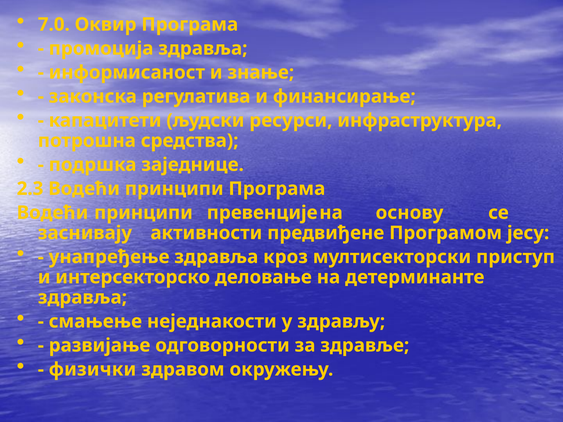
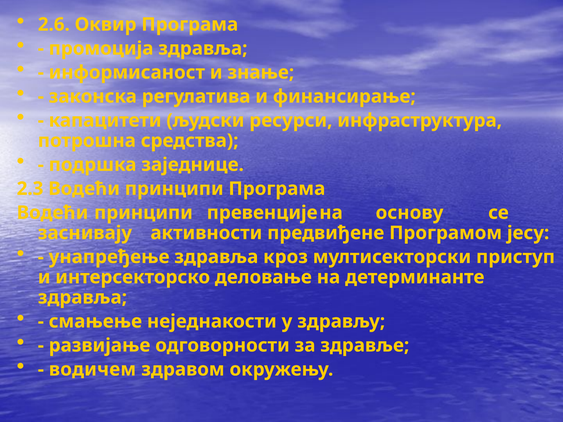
7.0: 7.0 -> 2.6
физички: физички -> водичем
